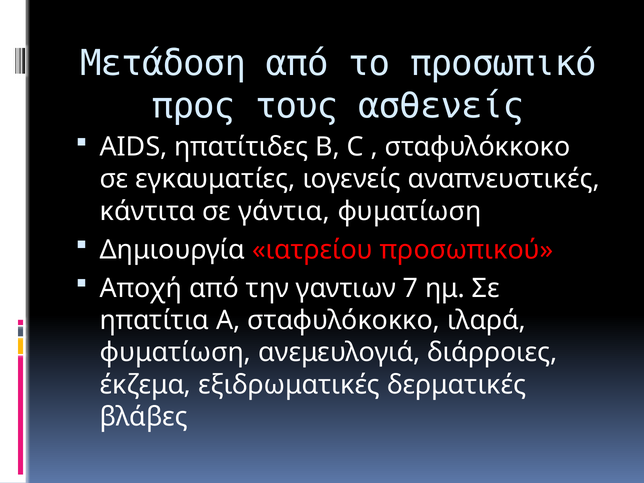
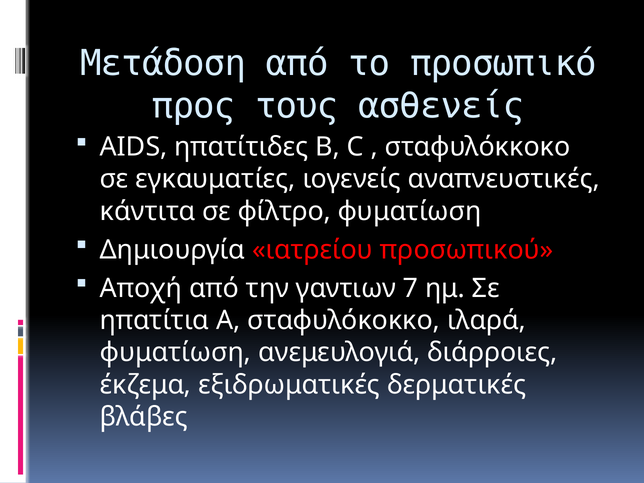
γάντια: γάντια -> φίλτρο
